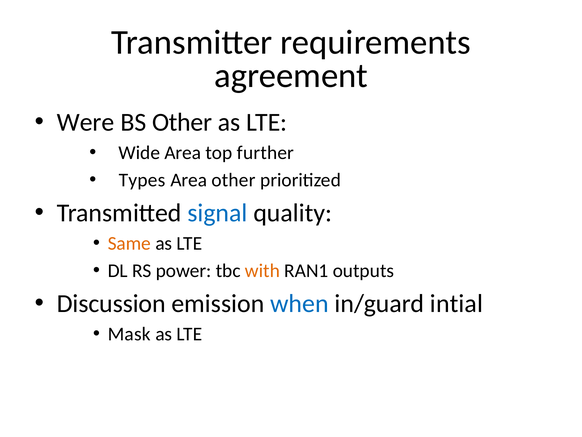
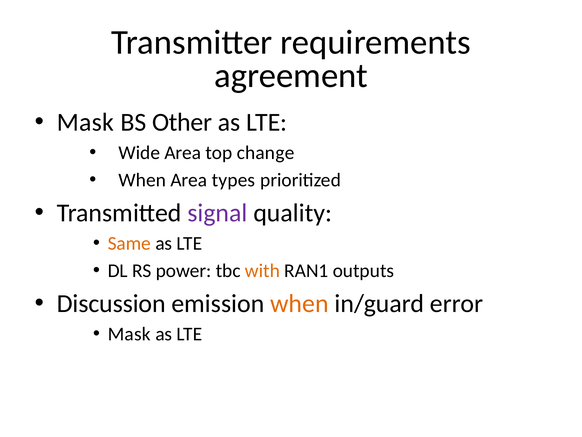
Were at (86, 122): Were -> Mask
further: further -> change
Types at (142, 180): Types -> When
Area other: other -> types
signal colour: blue -> purple
when at (299, 303) colour: blue -> orange
intial: intial -> error
